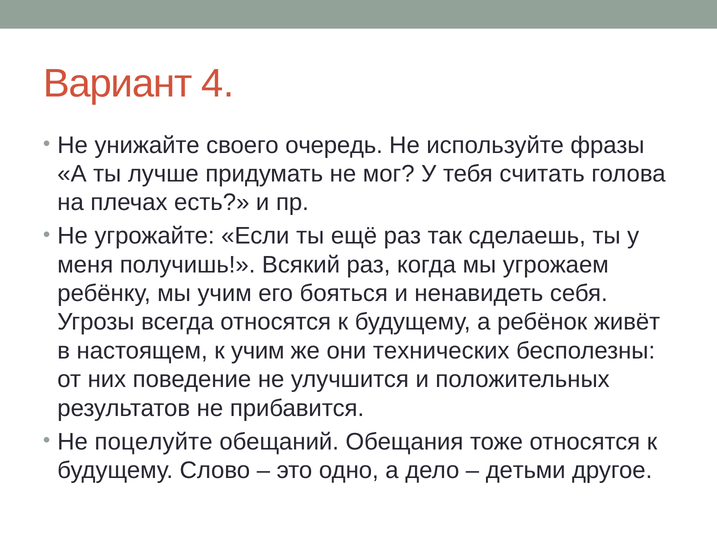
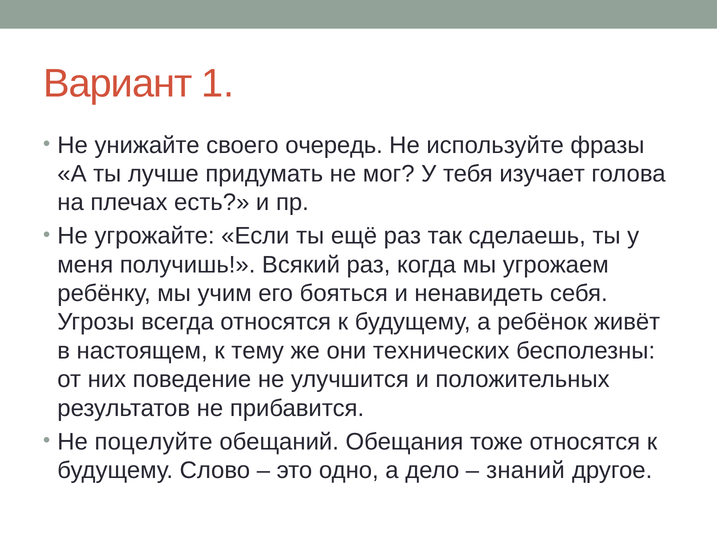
4: 4 -> 1
считать: считать -> изучает
к учим: учим -> тему
детьми: детьми -> знаний
